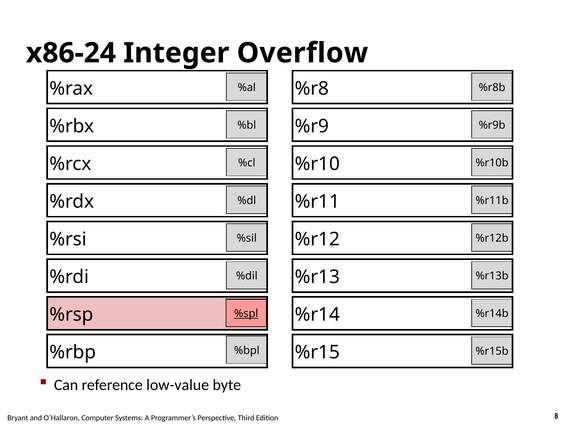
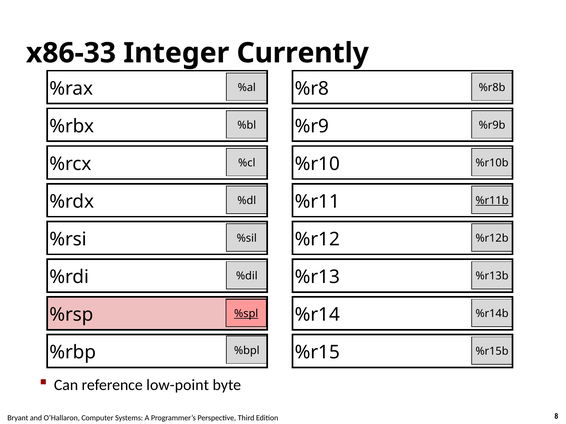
x86-24: x86-24 -> x86-33
Overflow: Overflow -> Currently
%r11b underline: none -> present
low-value: low-value -> low-point
